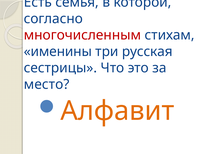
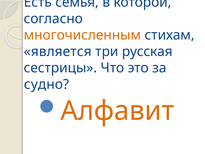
многочисленным colour: red -> orange
именины: именины -> является
место: место -> судно
